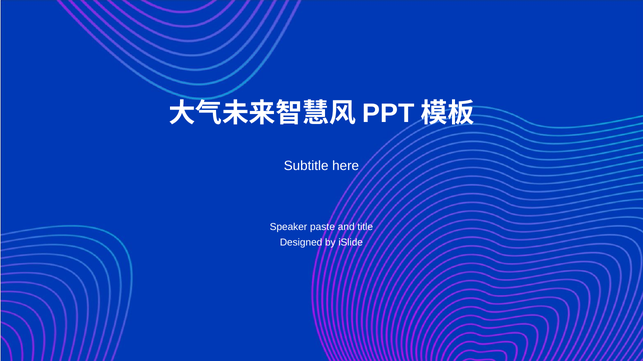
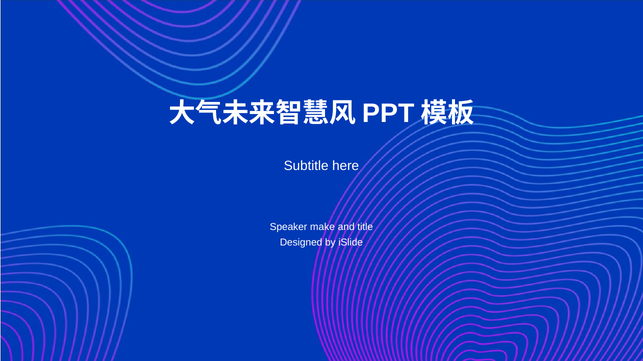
paste: paste -> make
